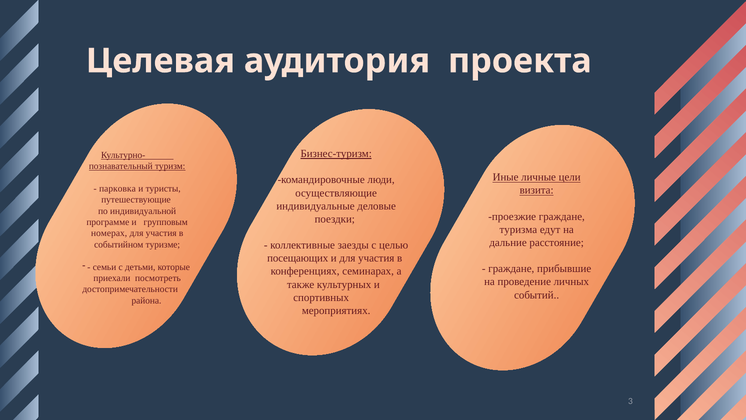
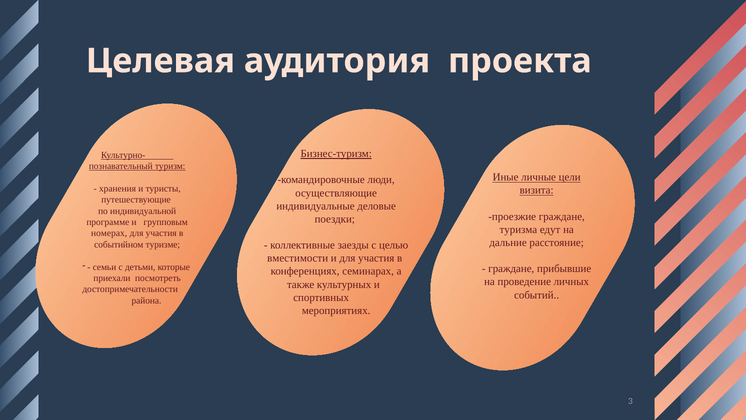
парковка: парковка -> хранения
посещающих: посещающих -> вместимости
